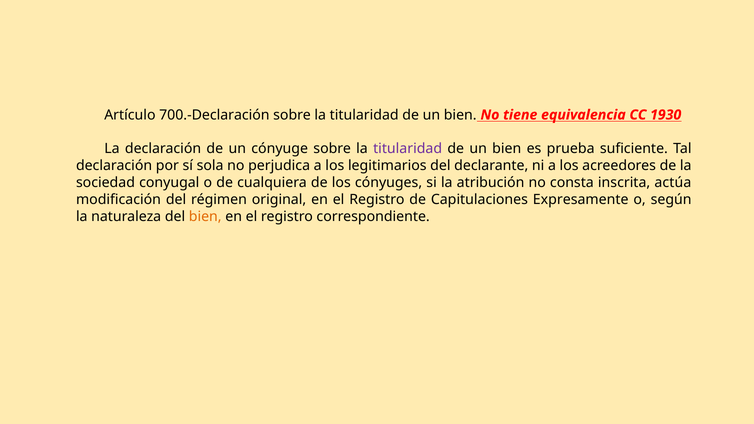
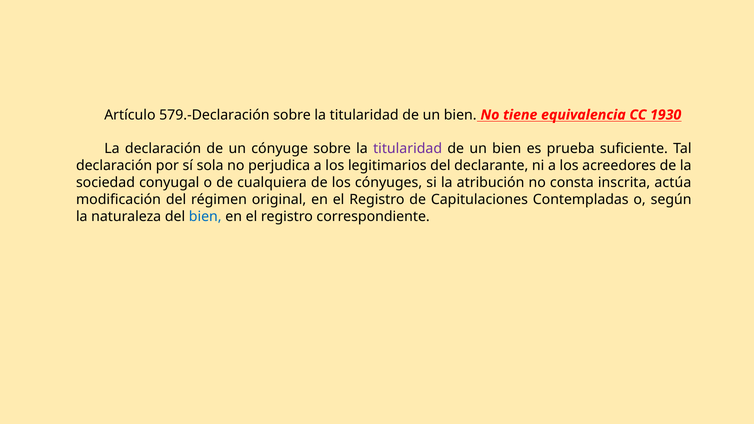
700.-Declaración: 700.-Declaración -> 579.-Declaración
Expresamente: Expresamente -> Contempladas
bien at (205, 217) colour: orange -> blue
